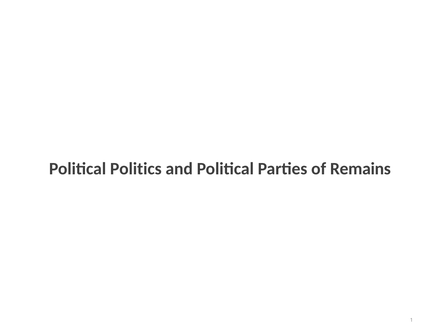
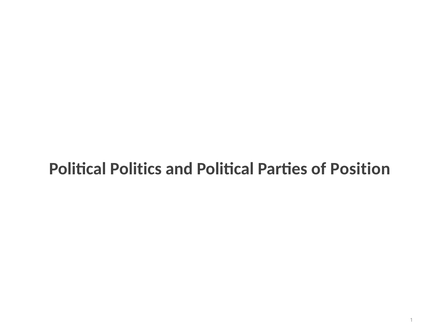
Remains: Remains -> Position
